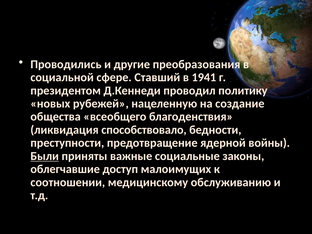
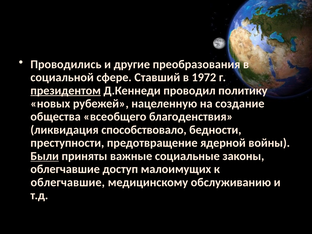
1941: 1941 -> 1972
президентом underline: none -> present
соотношении at (68, 182): соотношении -> облегчавшие
